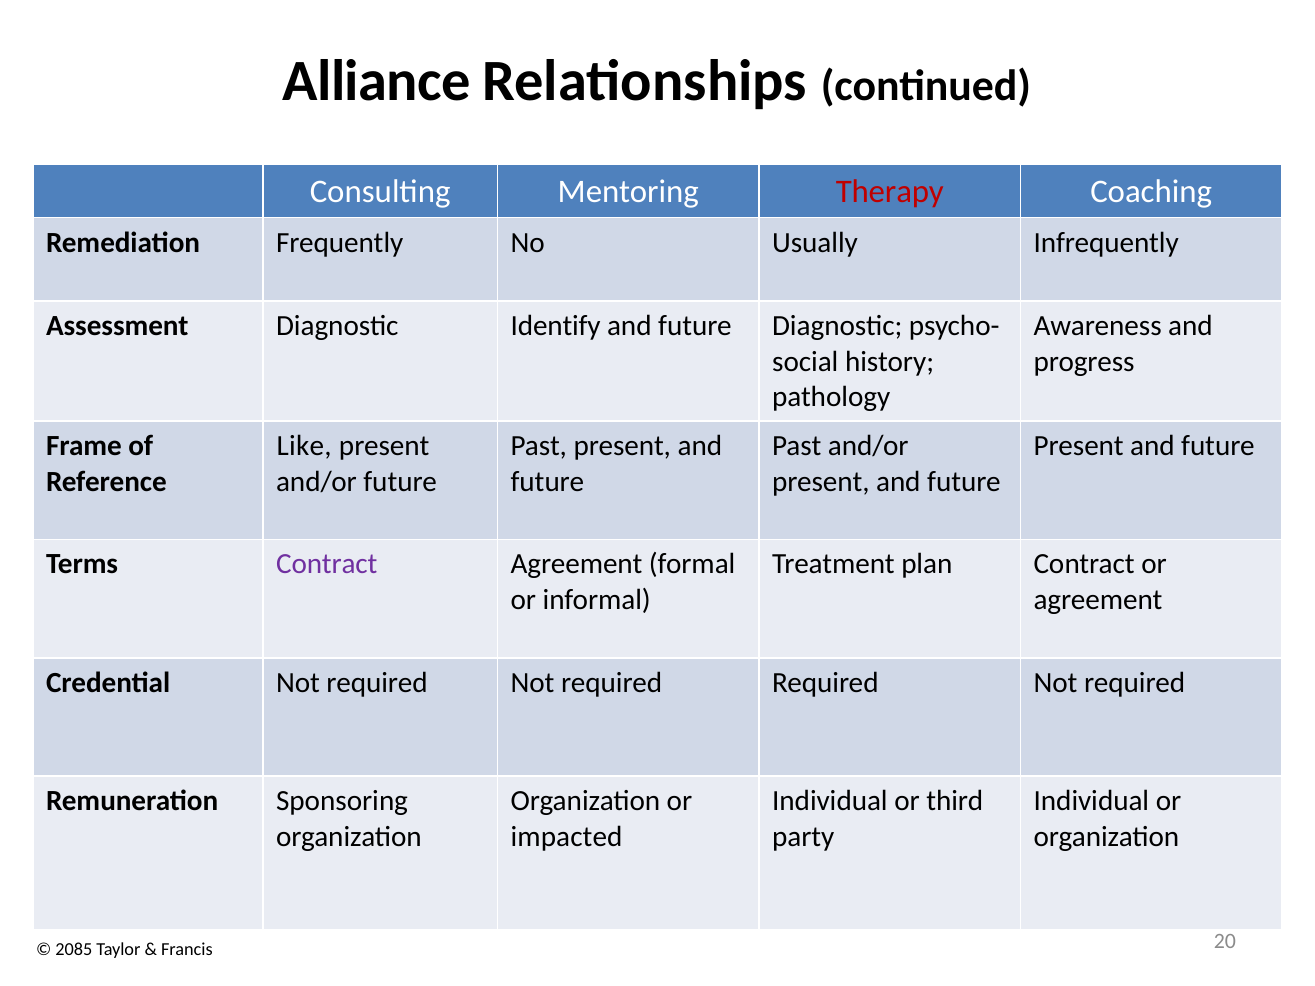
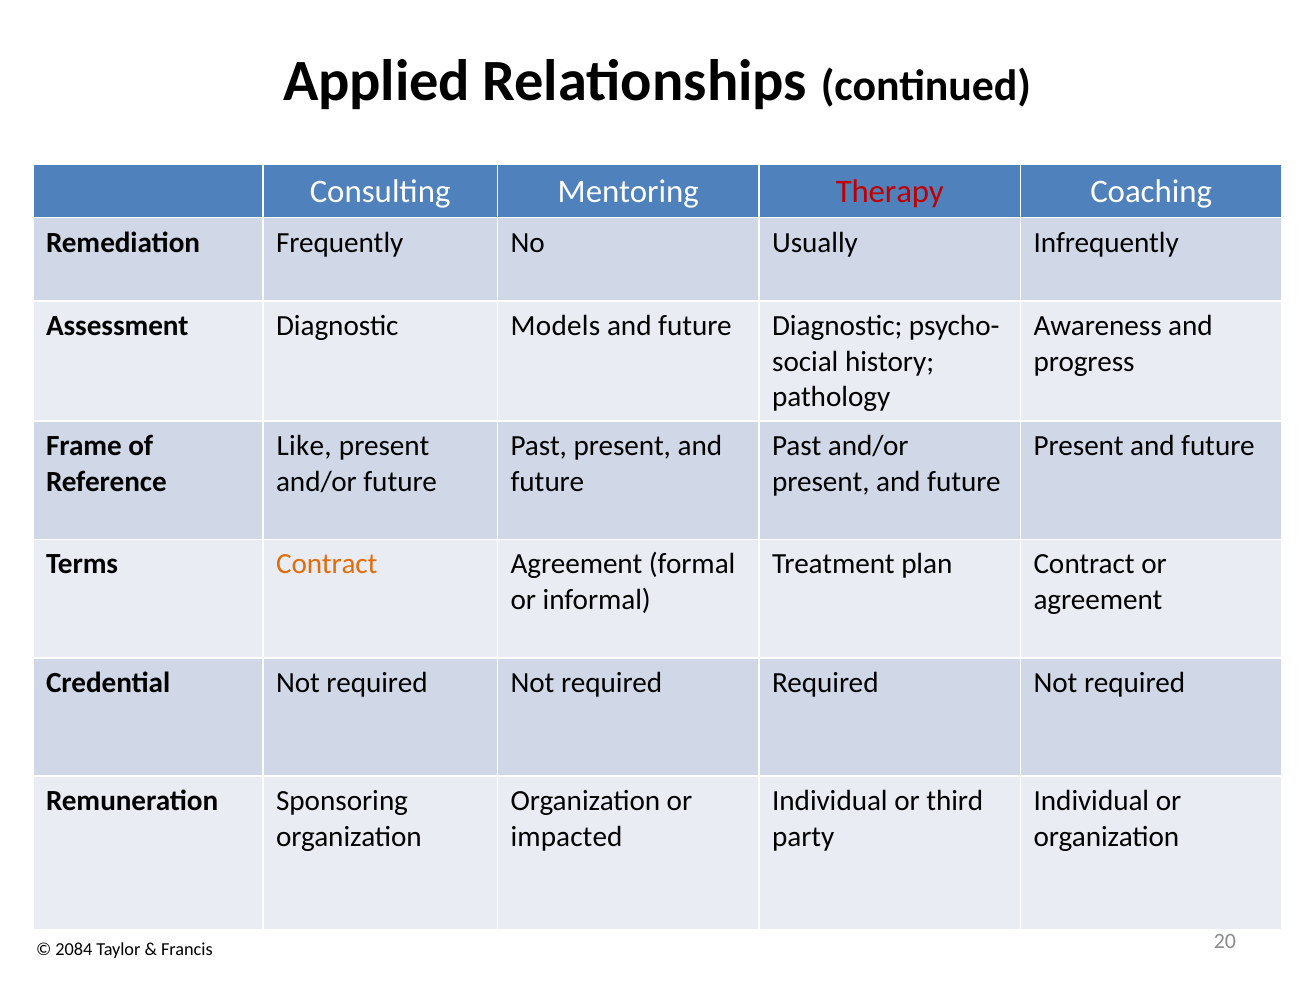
Alliance: Alliance -> Applied
Identify: Identify -> Models
Contract at (327, 564) colour: purple -> orange
2085: 2085 -> 2084
